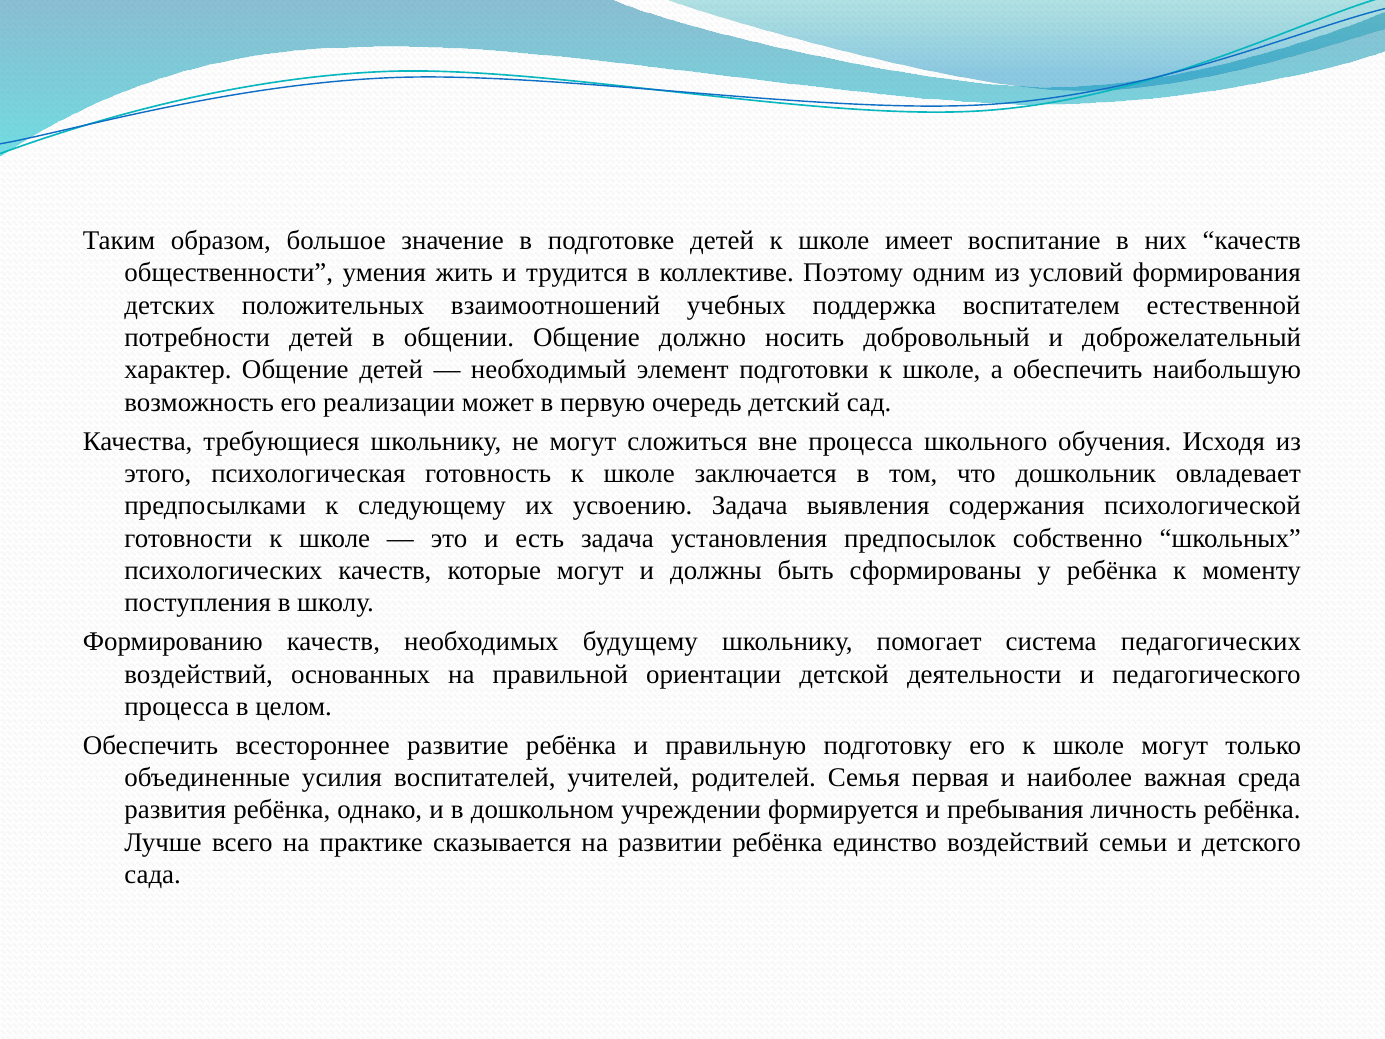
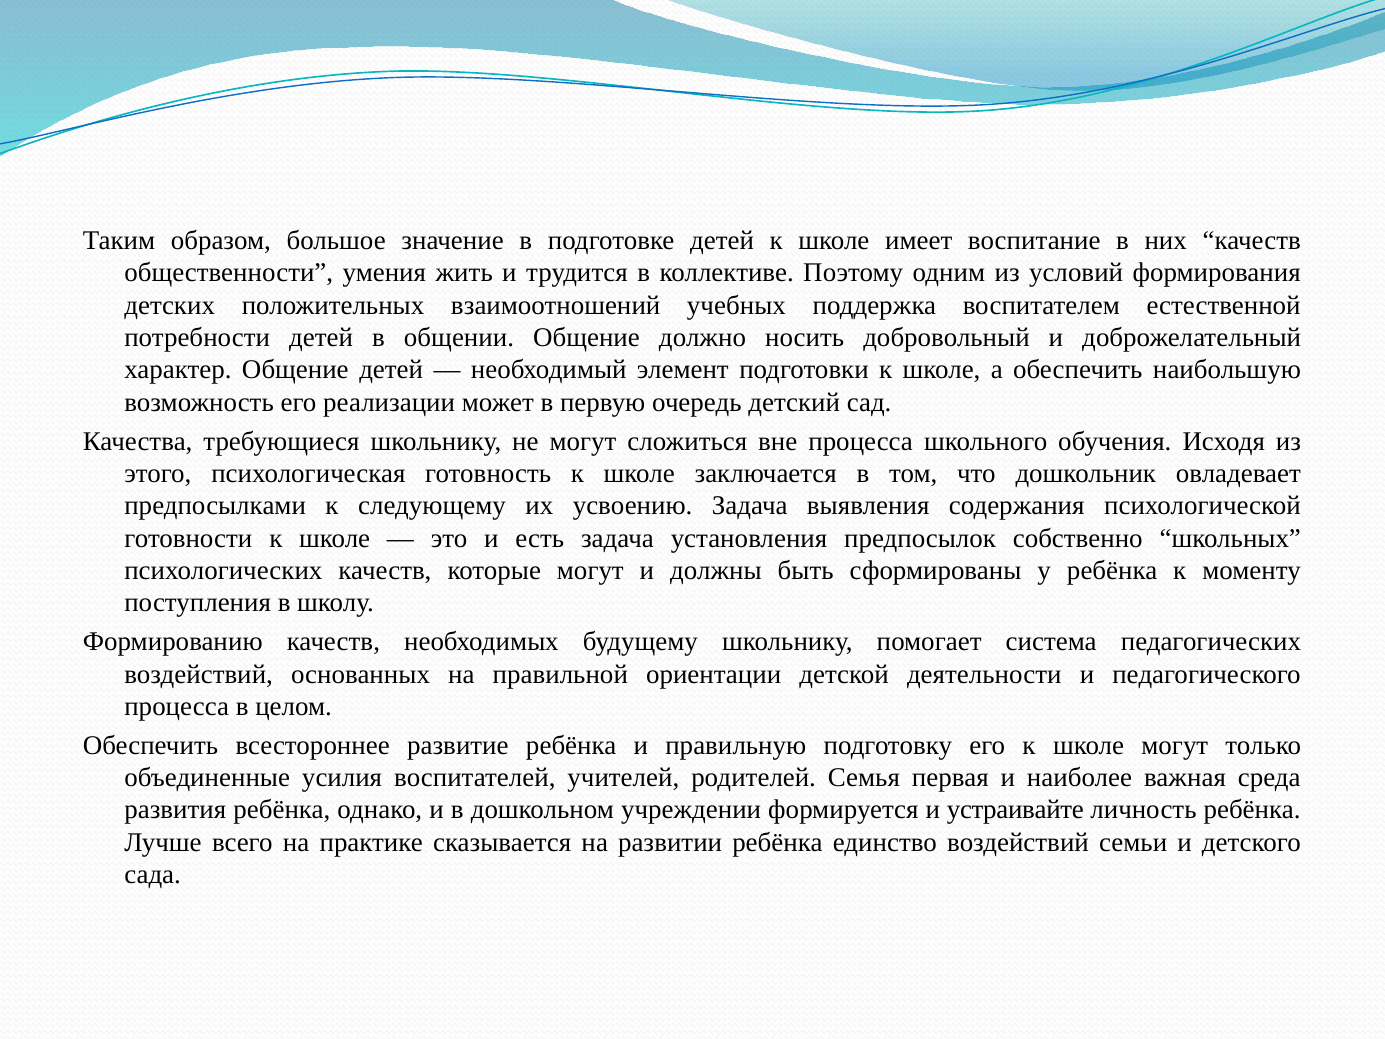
пребывания: пребывания -> устраивайте
